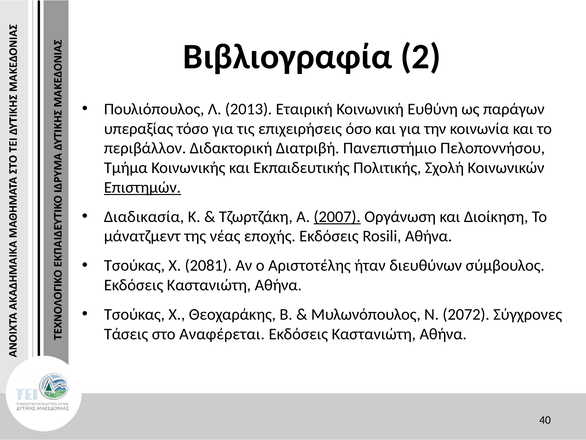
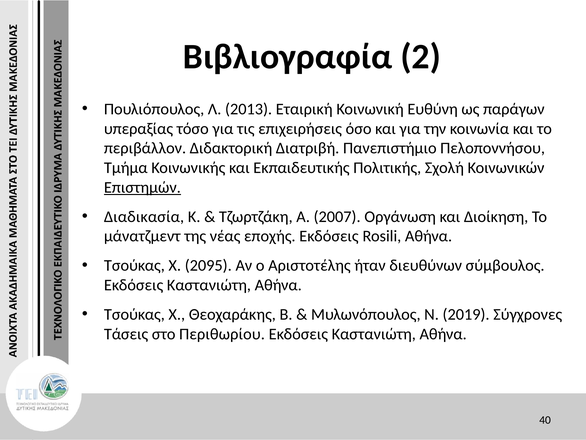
2007 underline: present -> none
2081: 2081 -> 2095
2072: 2072 -> 2019
Αναφέρεται: Αναφέρεται -> Περιθωρίου
